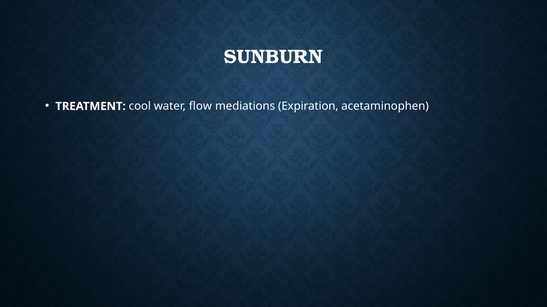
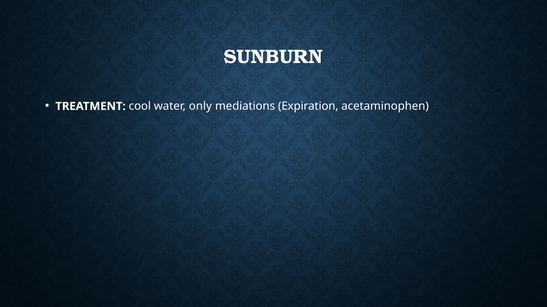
flow: flow -> only
